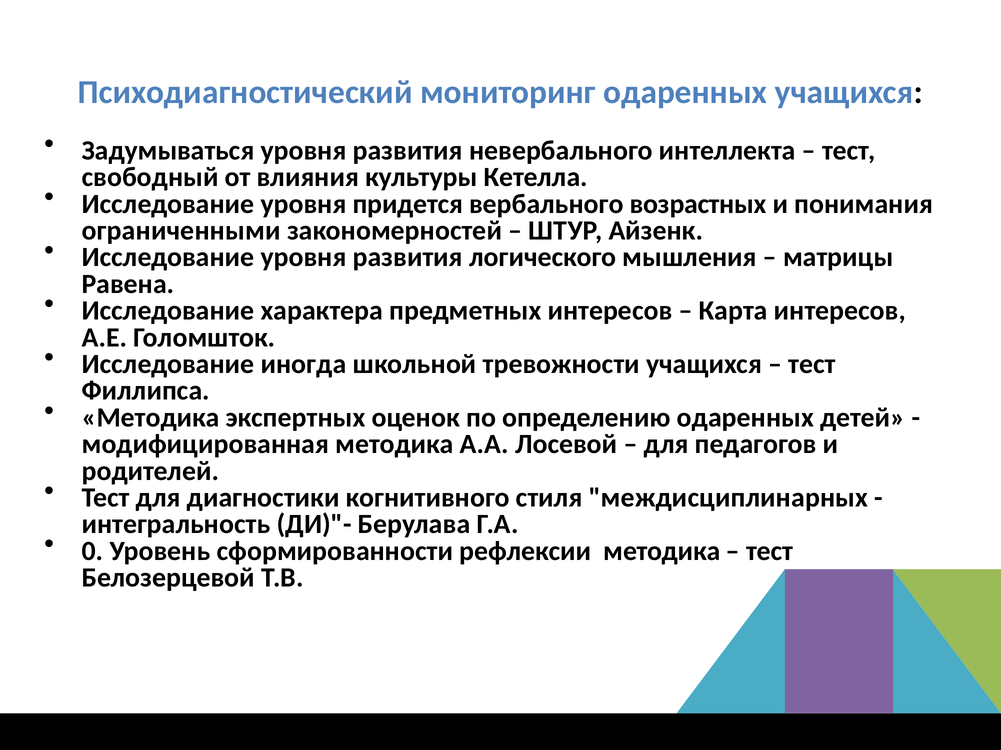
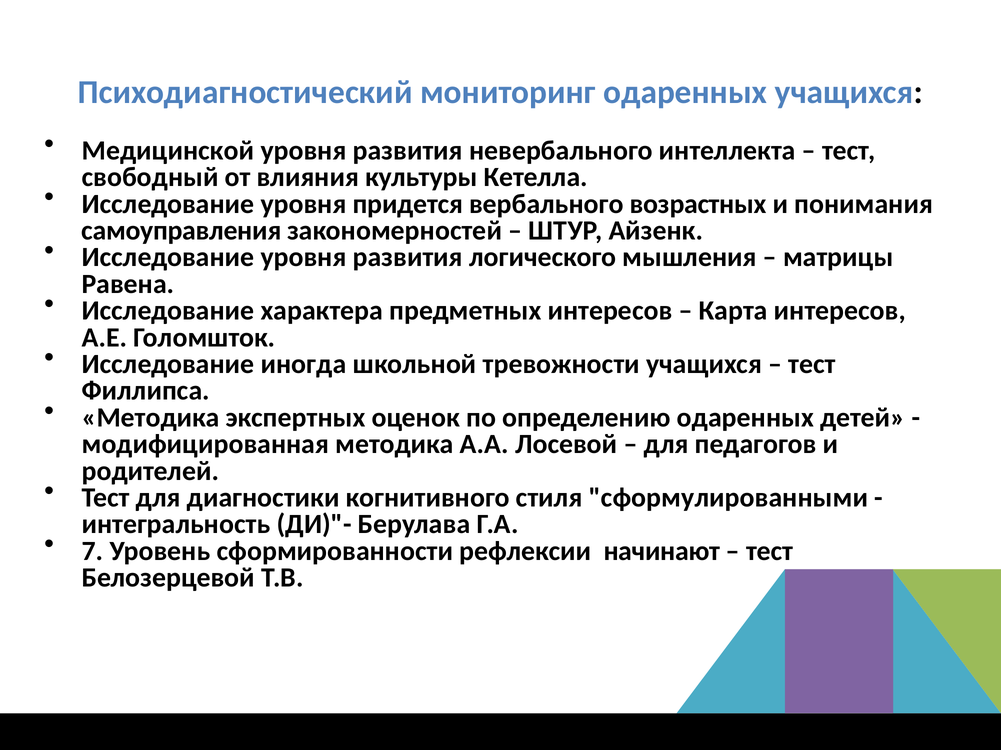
Задумываться: Задумываться -> Медицинской
ограниченными: ограниченными -> самоуправления
междисциплинарных: междисциплинарных -> сформулированными
0: 0 -> 7
рефлексии методика: методика -> начинают
